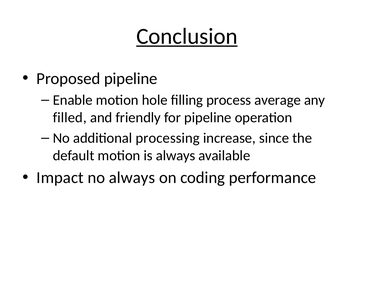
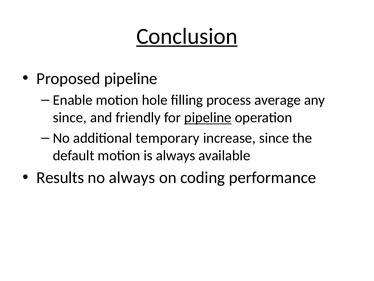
filled at (70, 117): filled -> since
pipeline at (208, 117) underline: none -> present
processing: processing -> temporary
Impact: Impact -> Results
